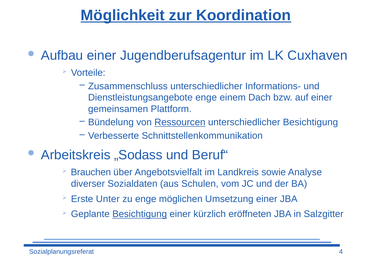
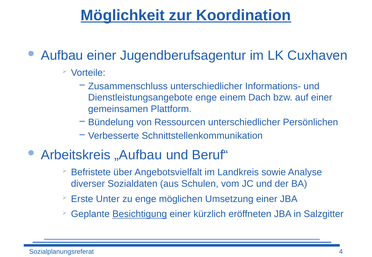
Ressourcen underline: present -> none
unterschiedlicher Besichtigung: Besichtigung -> Persönlichen
„Sodass: „Sodass -> „Aufbau
Brauchen: Brauchen -> Befristete
